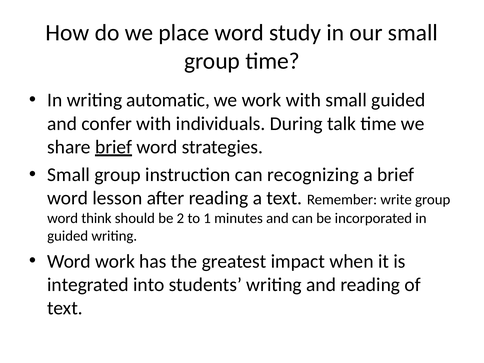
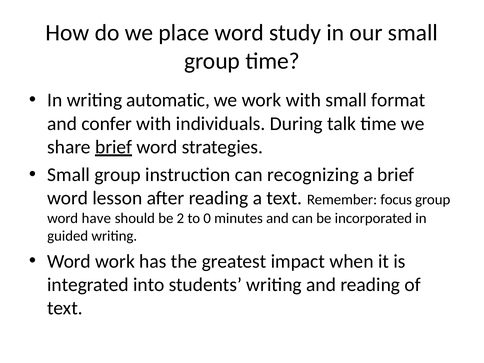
small guided: guided -> format
write: write -> focus
think: think -> have
1: 1 -> 0
